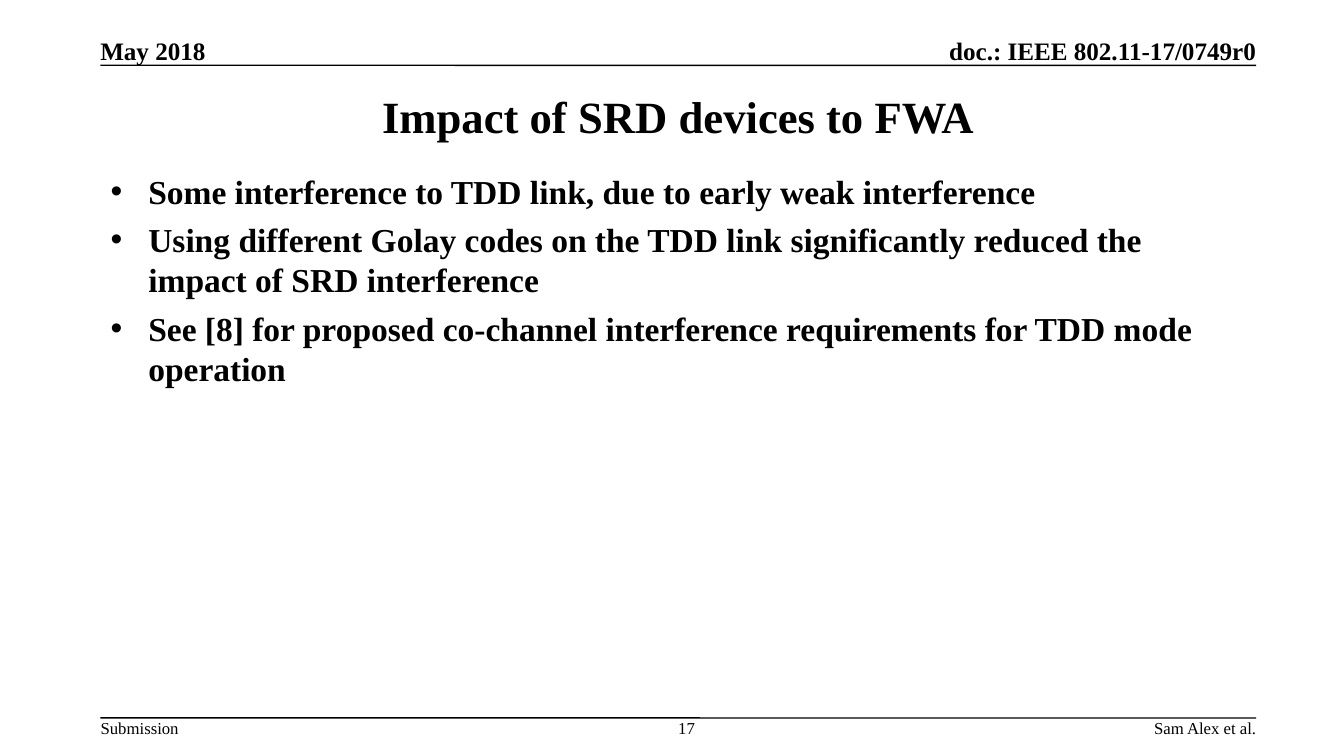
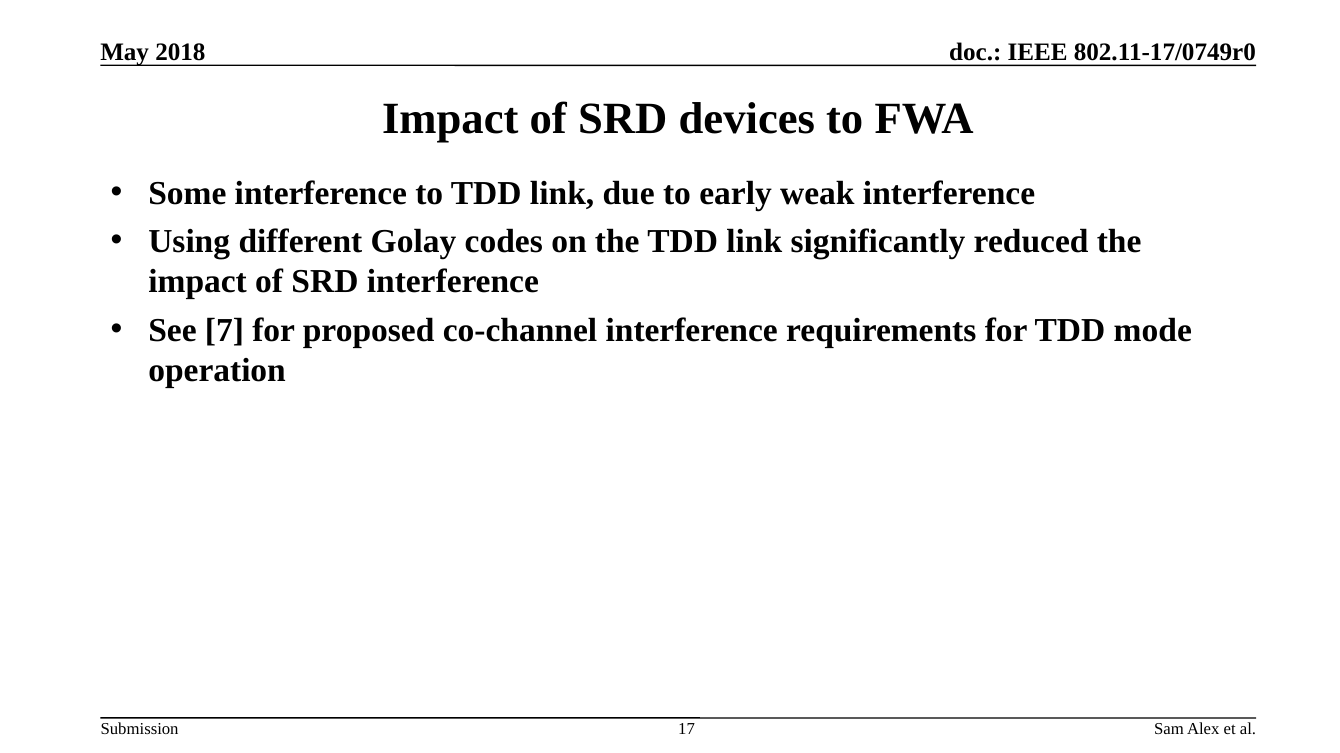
8: 8 -> 7
